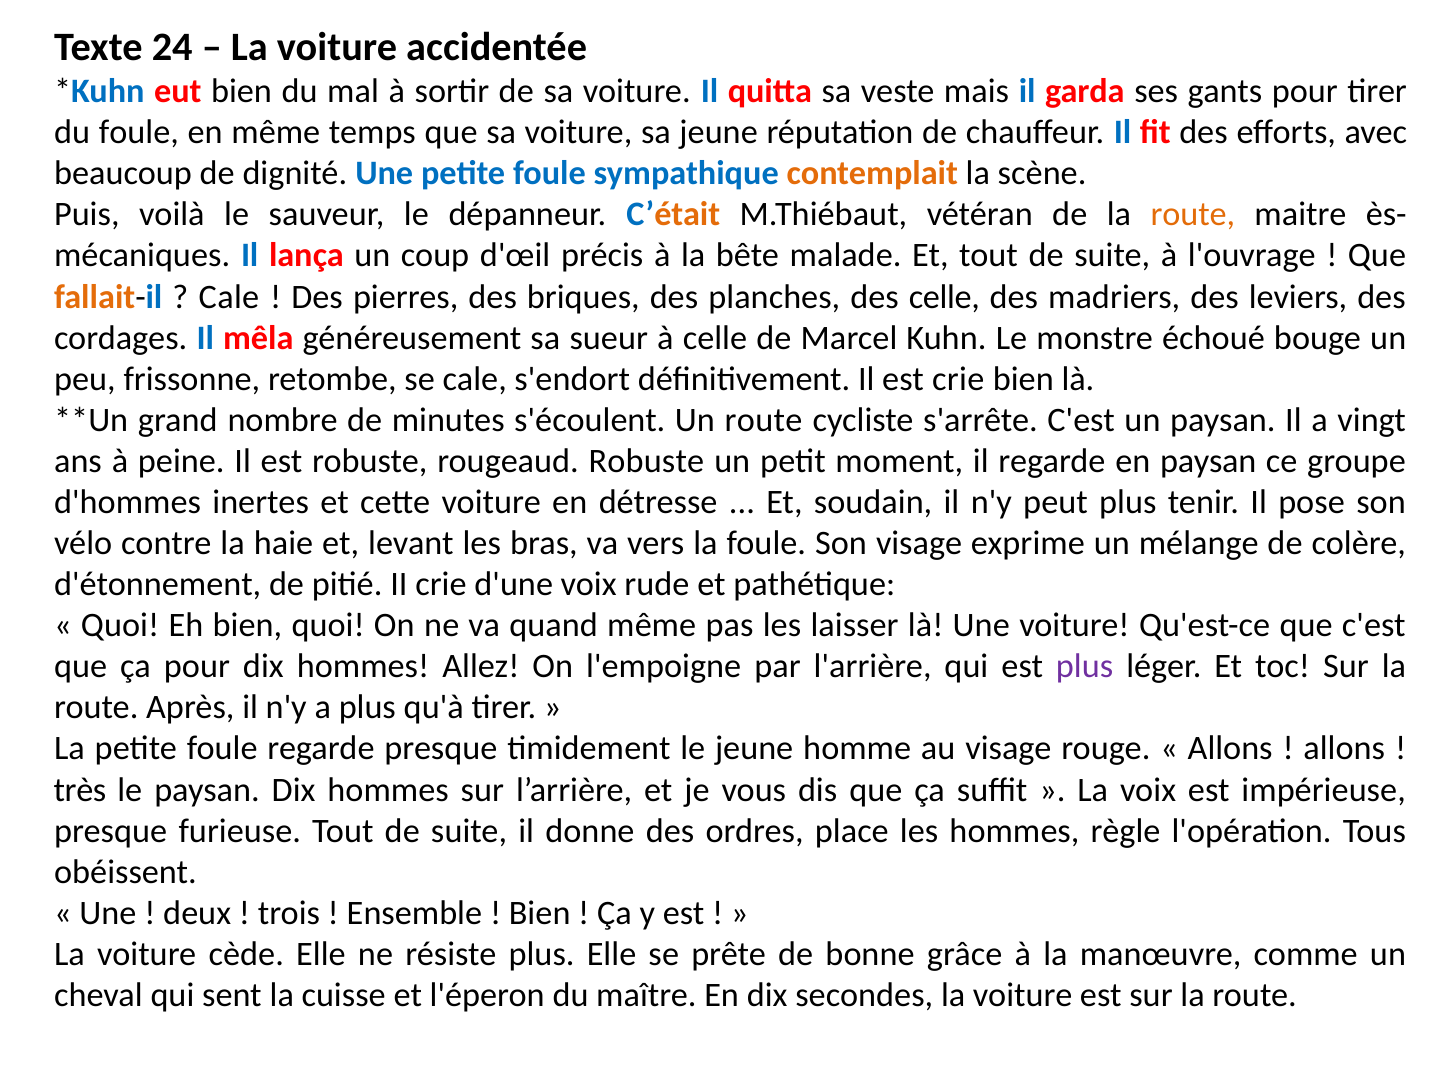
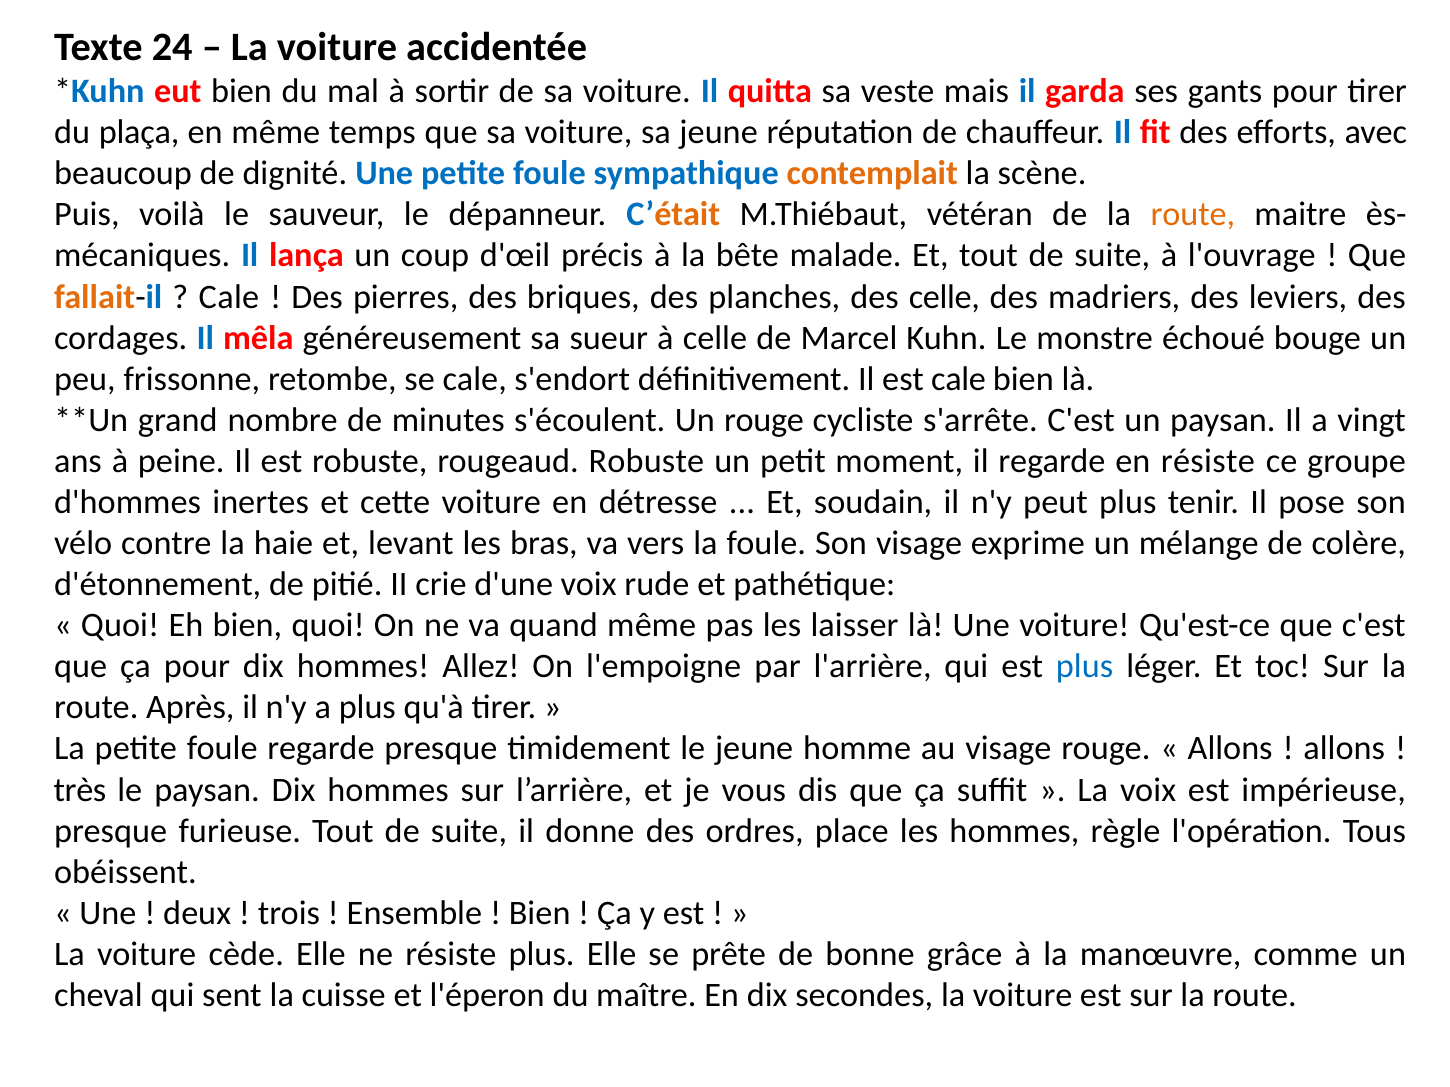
du foule: foule -> plaça
est crie: crie -> cale
Un route: route -> rouge
en paysan: paysan -> résiste
plus at (1085, 667) colour: purple -> blue
